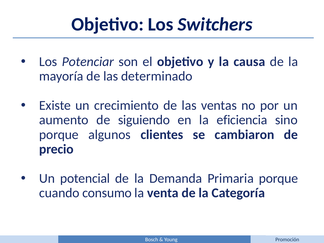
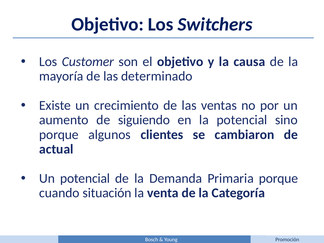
Potenciar: Potenciar -> Customer
la eficiencia: eficiencia -> potencial
precio: precio -> actual
consumo: consumo -> situación
